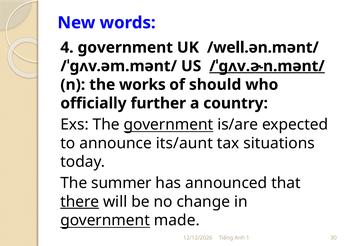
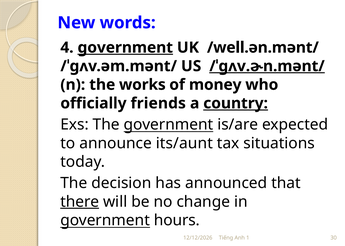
government at (125, 48) underline: none -> present
should: should -> money
further: further -> friends
country underline: none -> present
summer: summer -> decision
made: made -> hours
